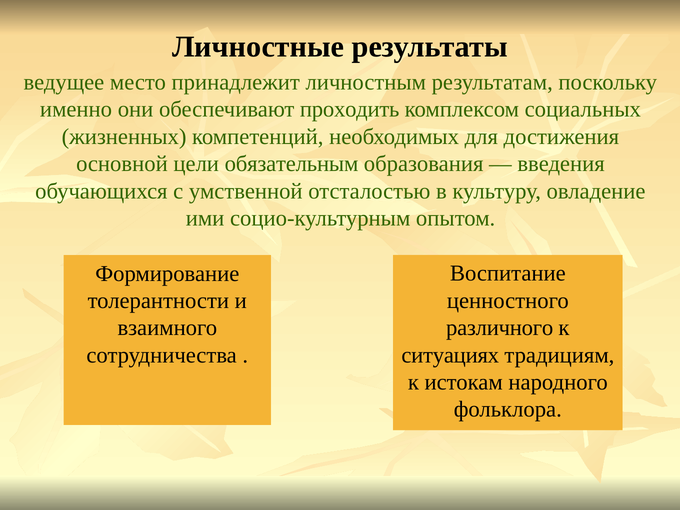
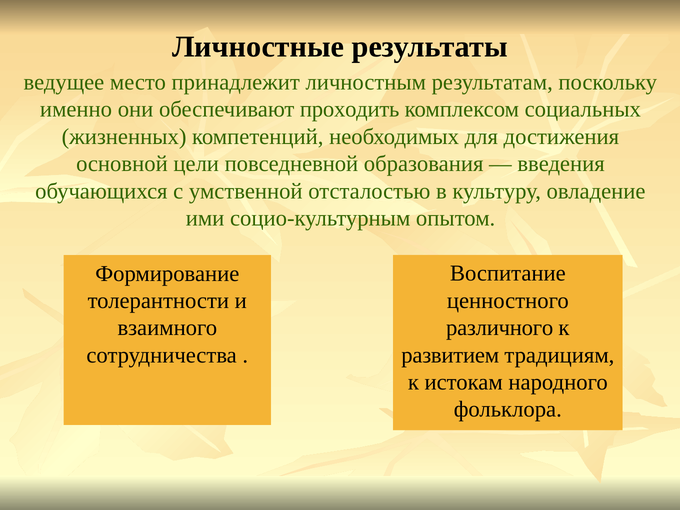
обязательным: обязательным -> повседневной
ситуациях: ситуациях -> развитием
